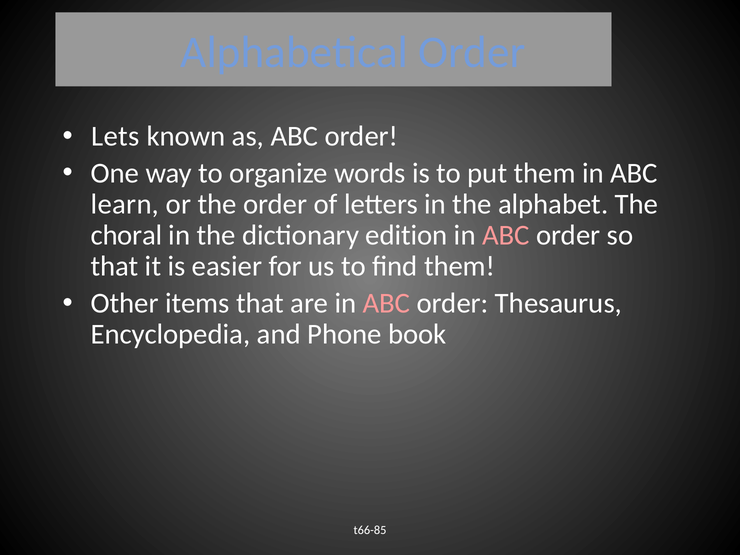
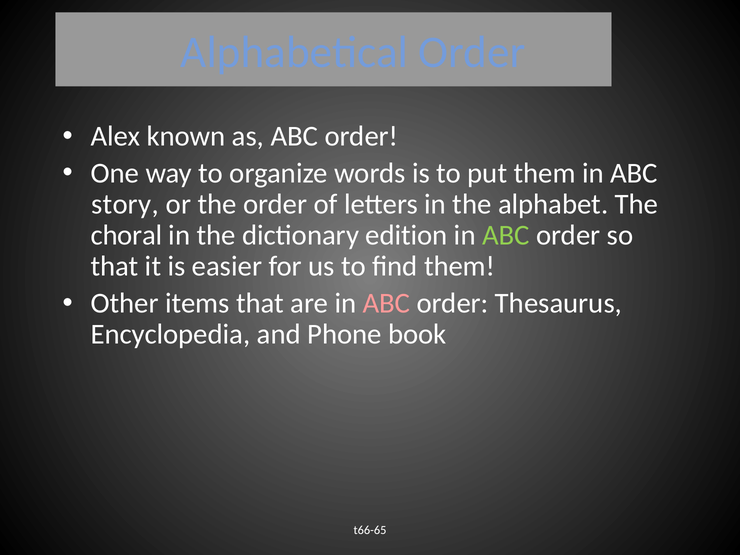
Lets: Lets -> Alex
learn: learn -> story
ABC at (506, 235) colour: pink -> light green
t66-85: t66-85 -> t66-65
